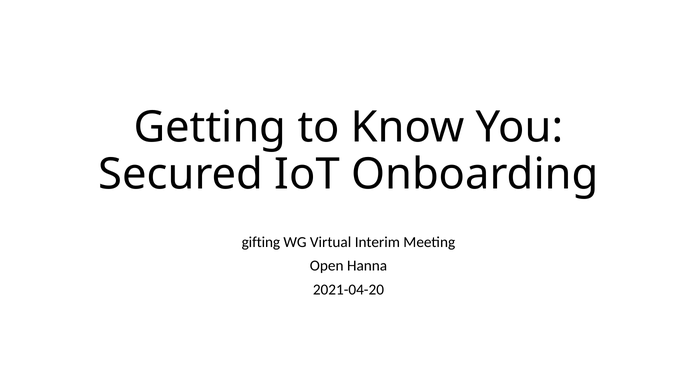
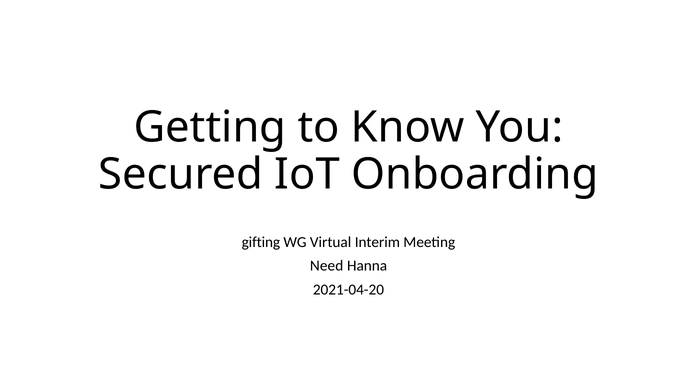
Open: Open -> Need
